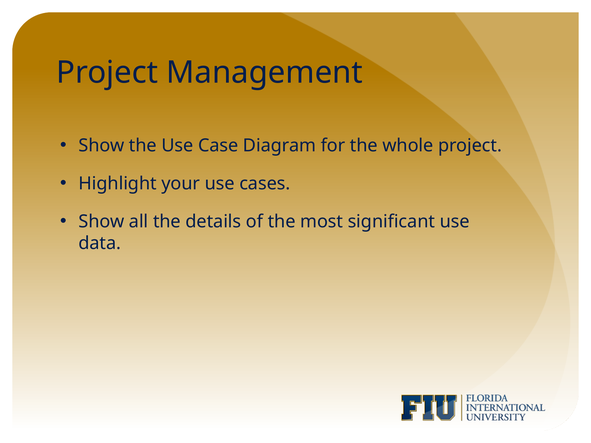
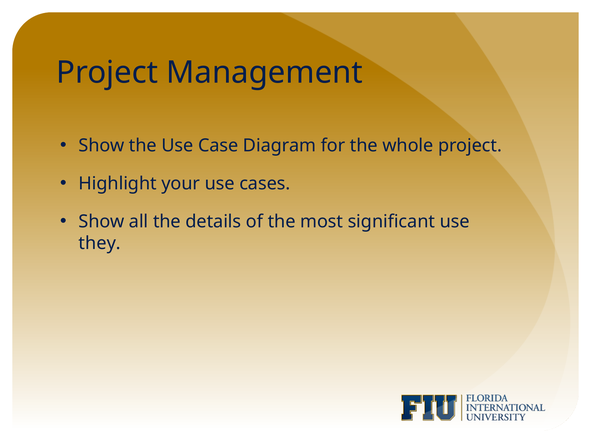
data: data -> they
